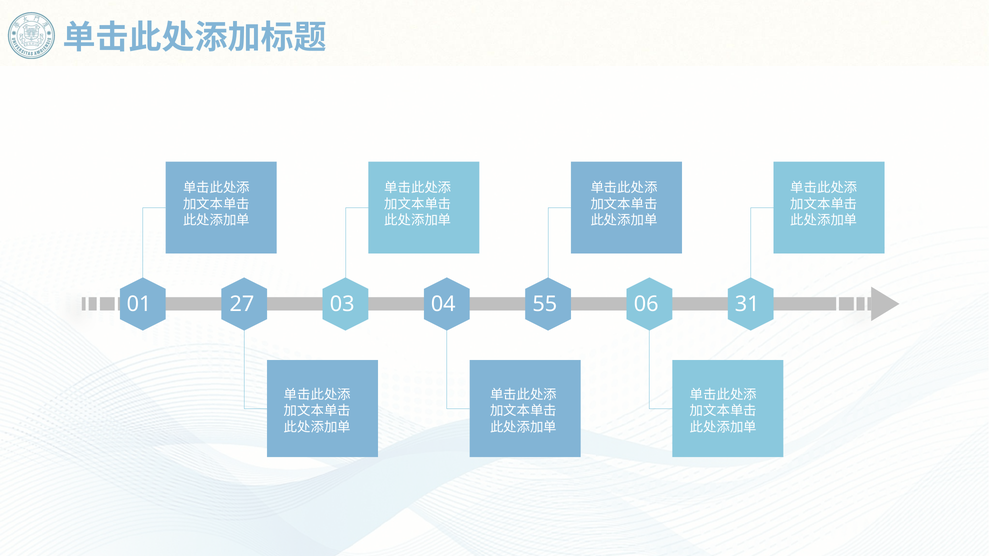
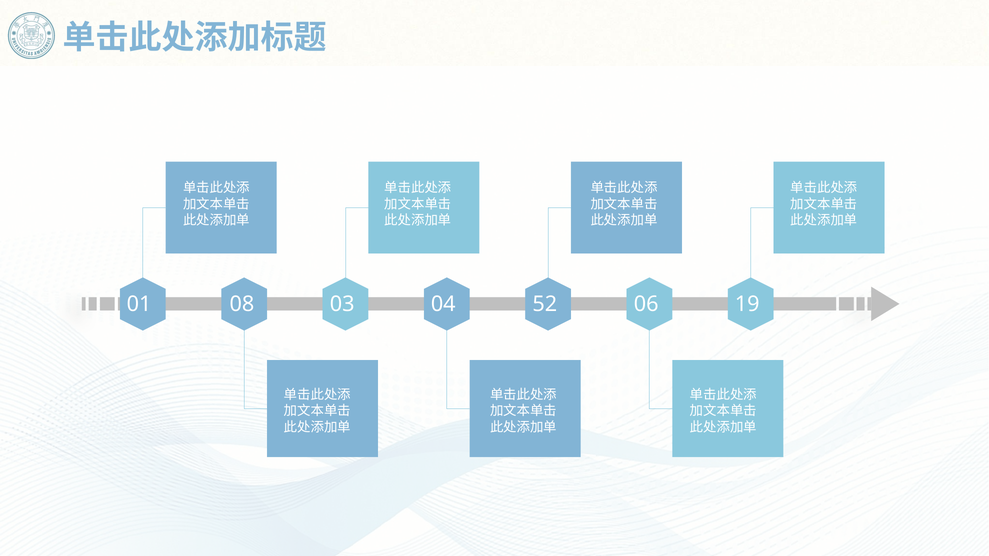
27: 27 -> 08
55: 55 -> 52
31: 31 -> 19
